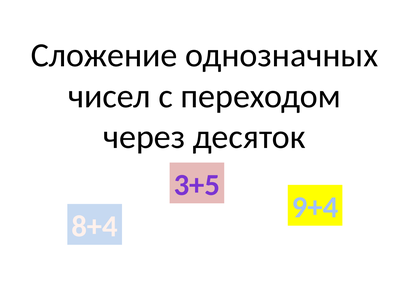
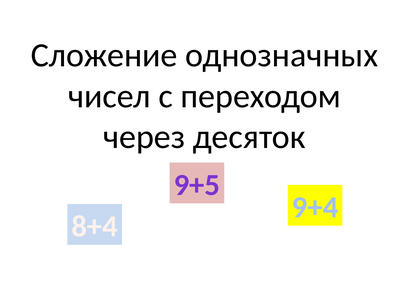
3+5: 3+5 -> 9+5
